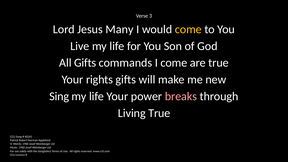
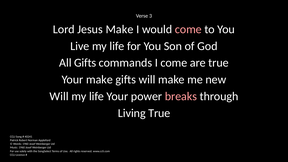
Jesus Many: Many -> Make
come at (188, 29) colour: yellow -> pink
Your rights: rights -> make
Sing at (59, 96): Sing -> Will
